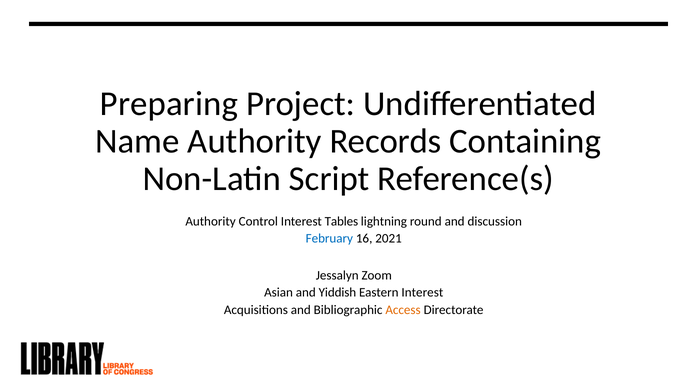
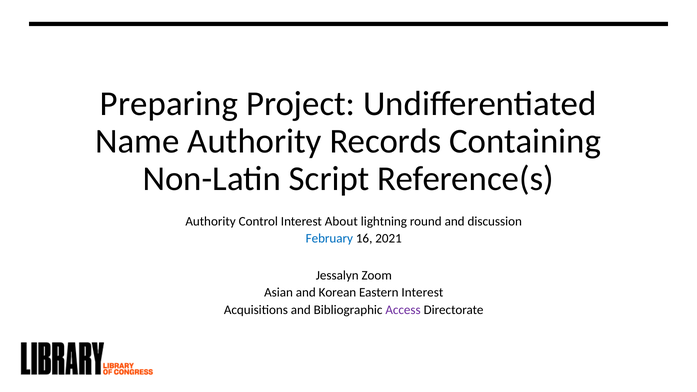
Tables: Tables -> About
Yiddish: Yiddish -> Korean
Access colour: orange -> purple
